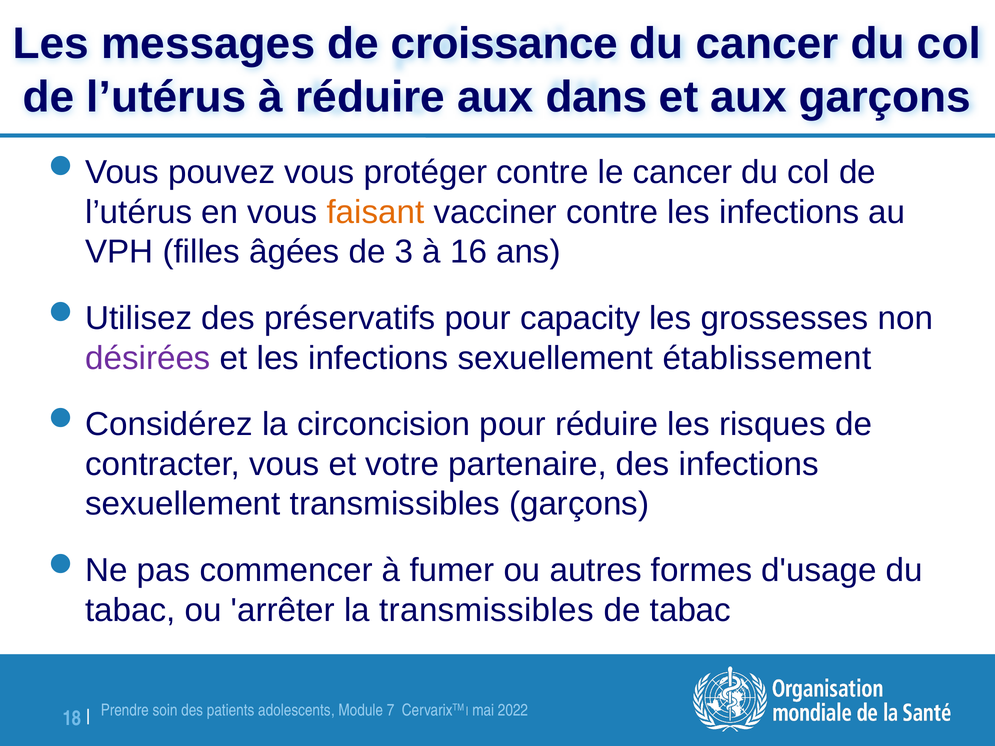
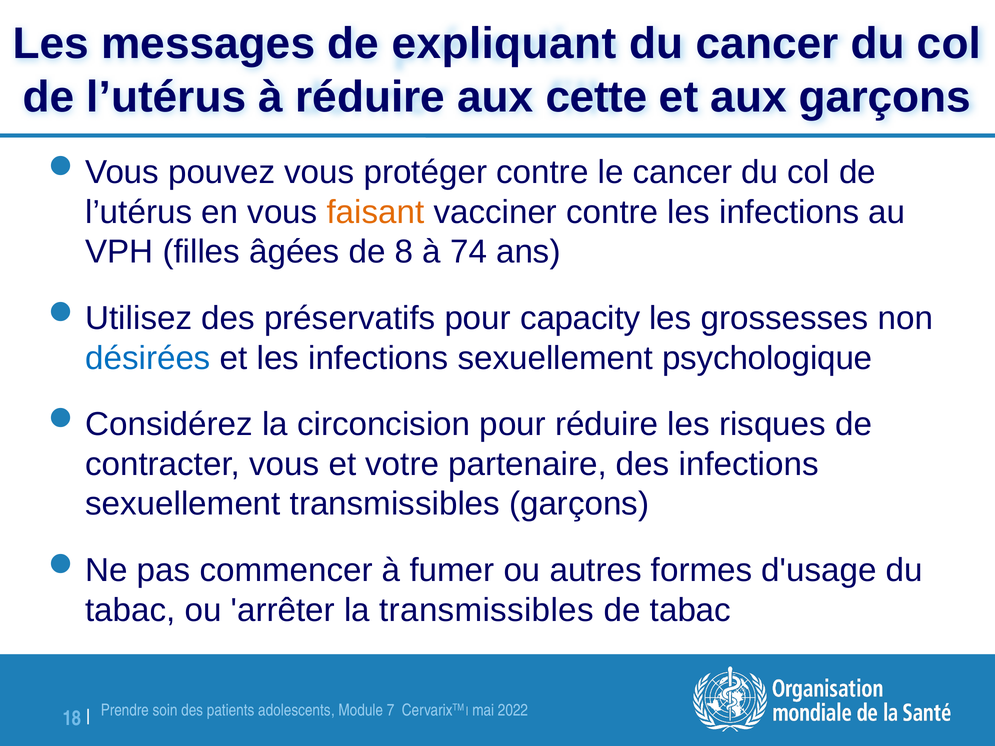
croissance: croissance -> expliquant
dans: dans -> cette
3: 3 -> 8
16: 16 -> 74
désirées colour: purple -> blue
établissement: établissement -> psychologique
